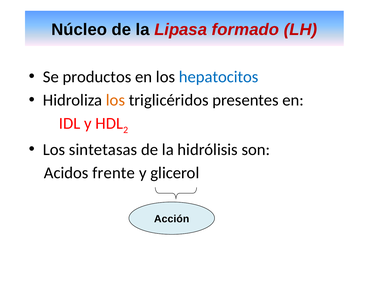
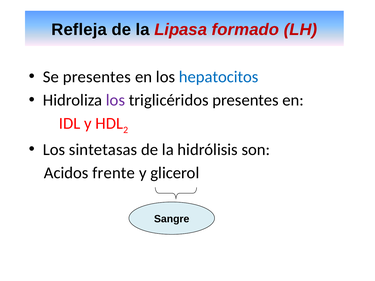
Núcleo: Núcleo -> Refleja
Se productos: productos -> presentes
los at (115, 100) colour: orange -> purple
Acción: Acción -> Sangre
